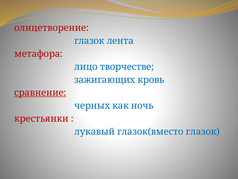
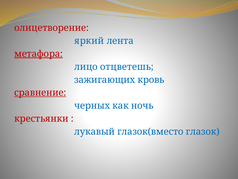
глазок at (89, 41): глазок -> яркий
метафора underline: none -> present
творчестве: творчестве -> отцветешь
